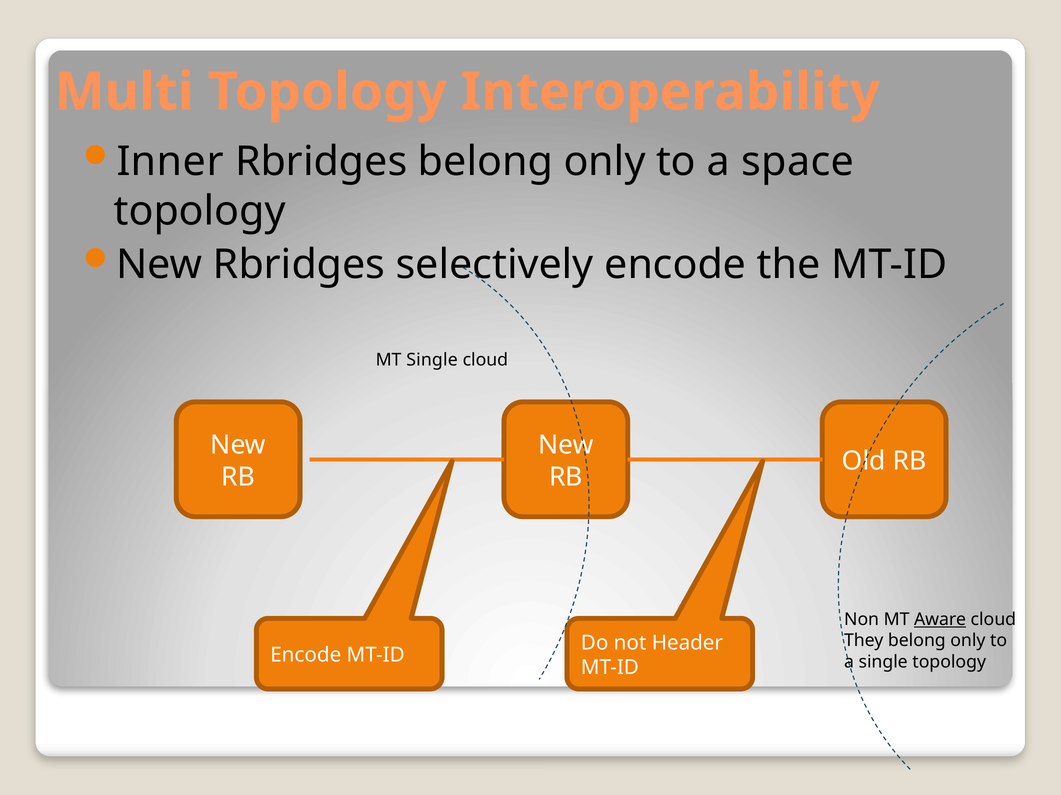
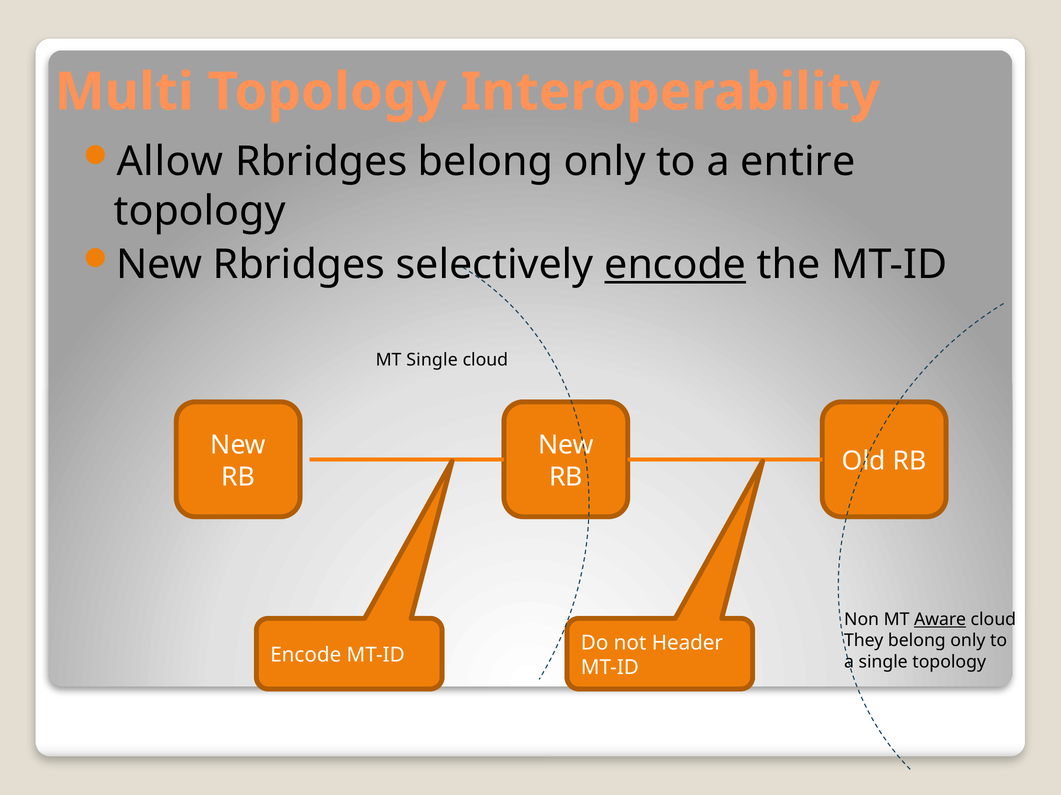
Inner: Inner -> Allow
space: space -> entire
encode at (675, 265) underline: none -> present
